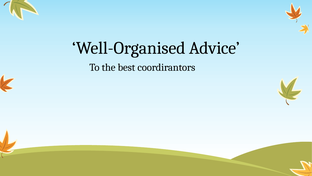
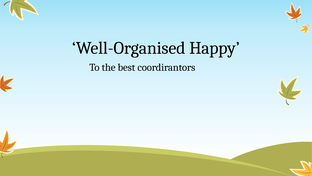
Advice: Advice -> Happy
